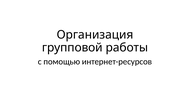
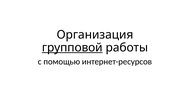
групповой underline: none -> present
